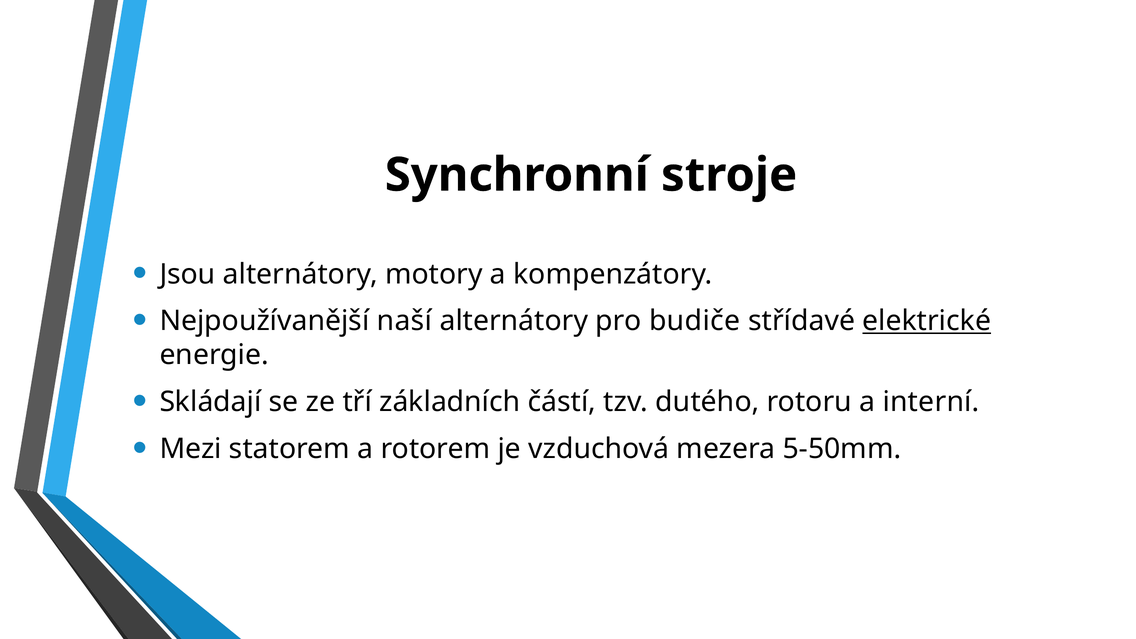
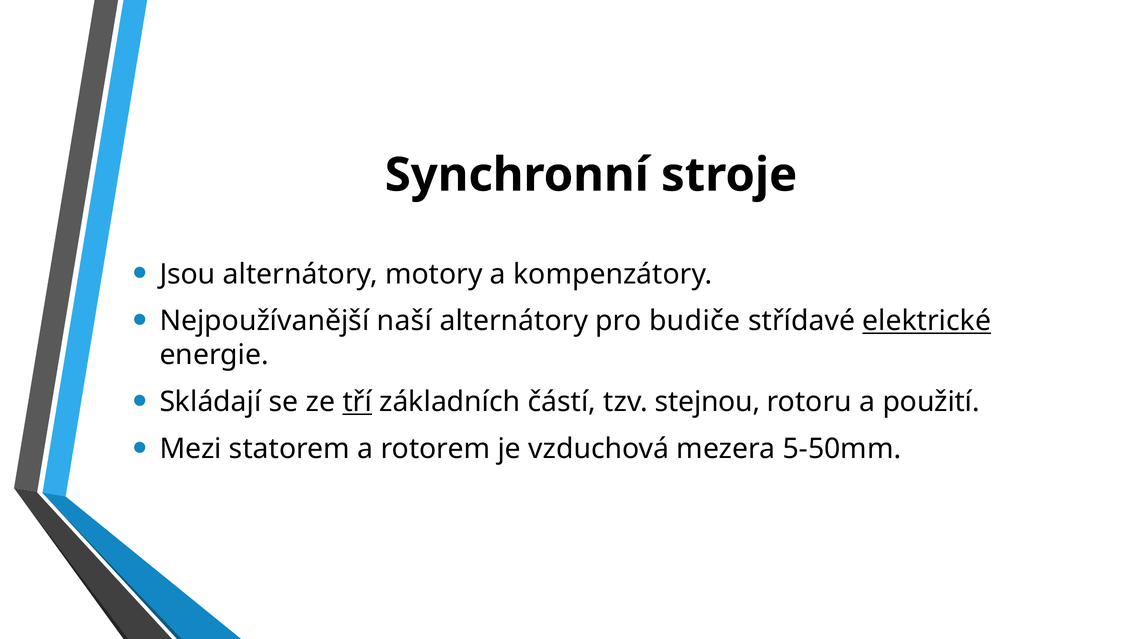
tří underline: none -> present
dutého: dutého -> stejnou
interní: interní -> použití
